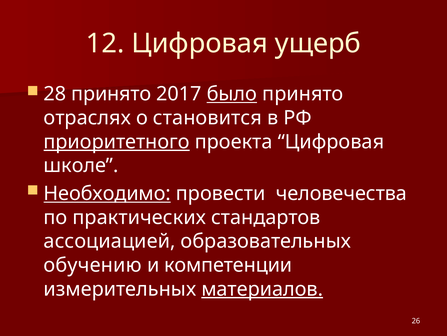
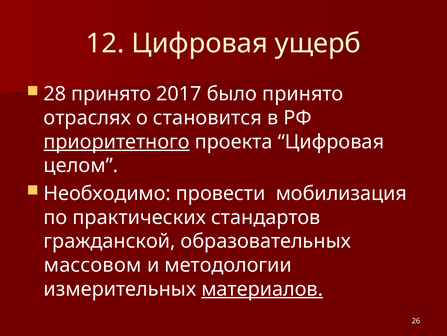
было underline: present -> none
школе: школе -> целом
Необходимо underline: present -> none
человечества: человечества -> мобилизация
ассоциацией: ассоциацией -> гражданской
обучению: обучению -> массовом
компетенции: компетенции -> методологии
